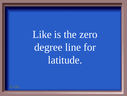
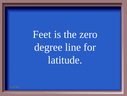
Like: Like -> Feet
